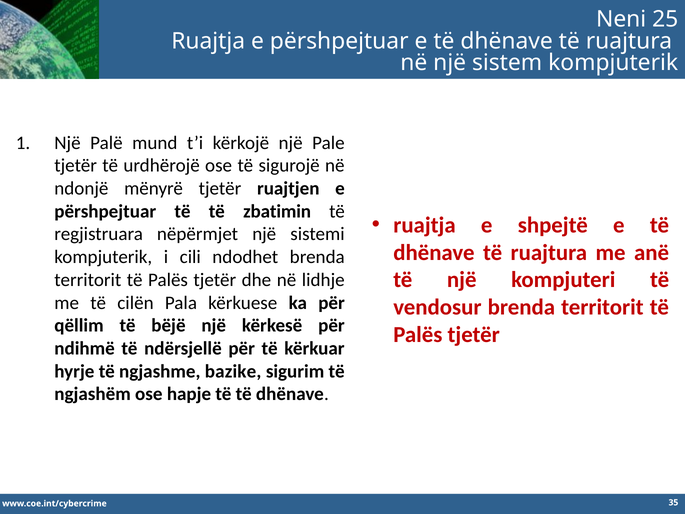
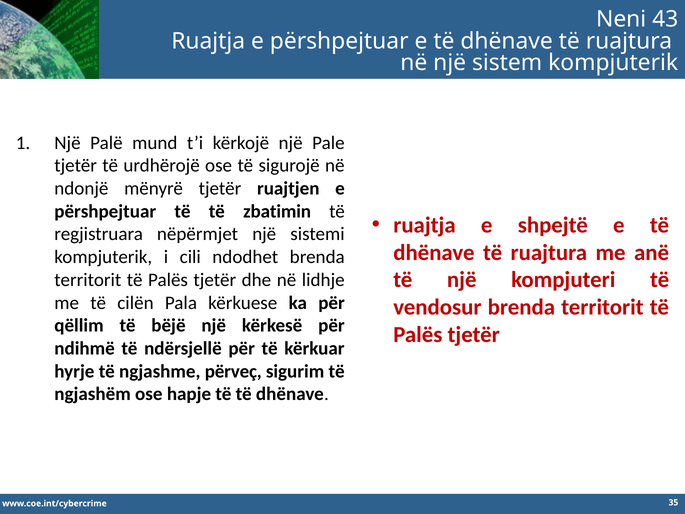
25: 25 -> 43
bazike: bazike -> përveç
